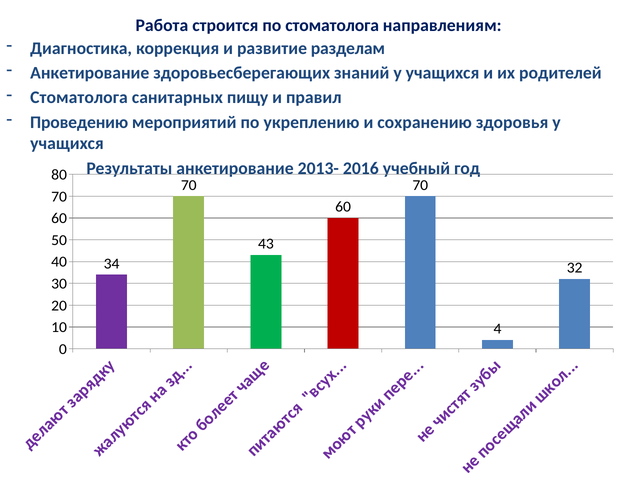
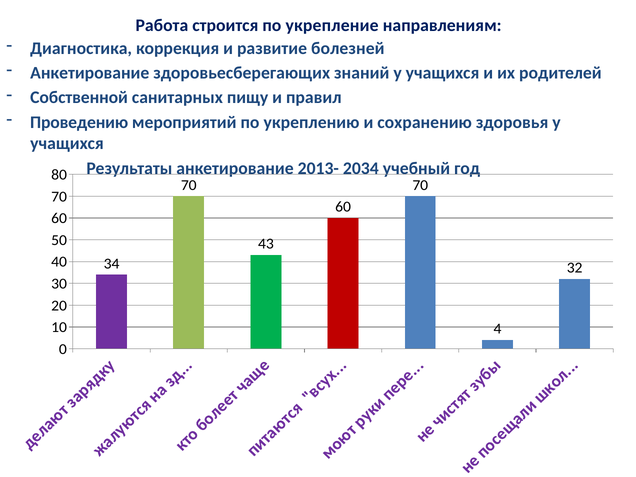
по стоматолога: стоматолога -> укрепление
разделам: разделам -> болезней
Стоматолога at (79, 98): Стоматолога -> Собственной
2016: 2016 -> 2034
